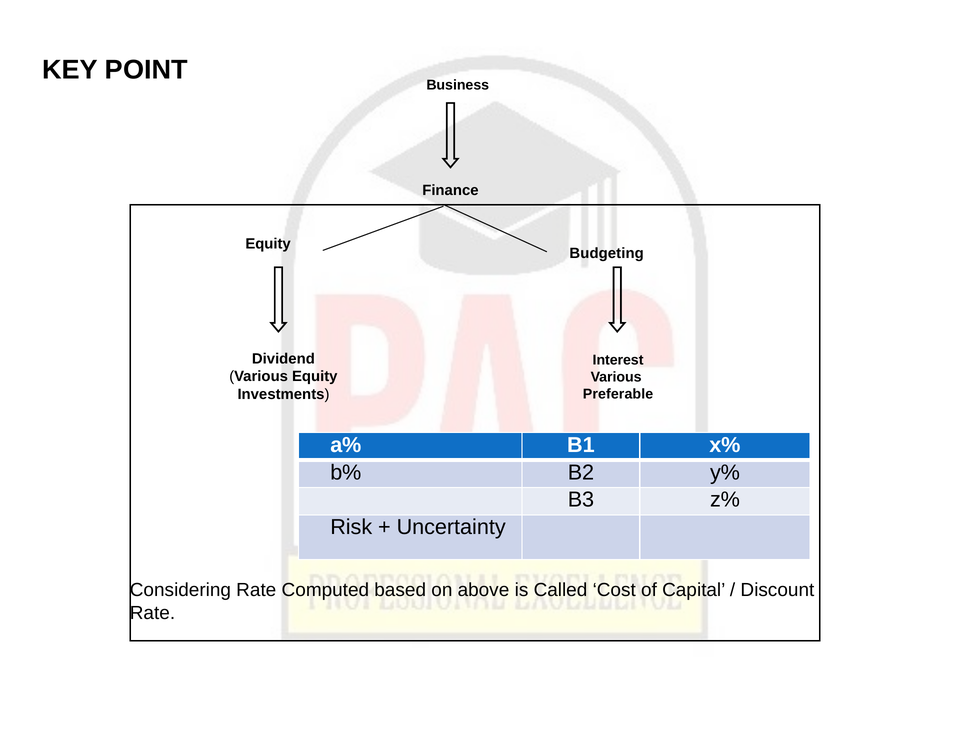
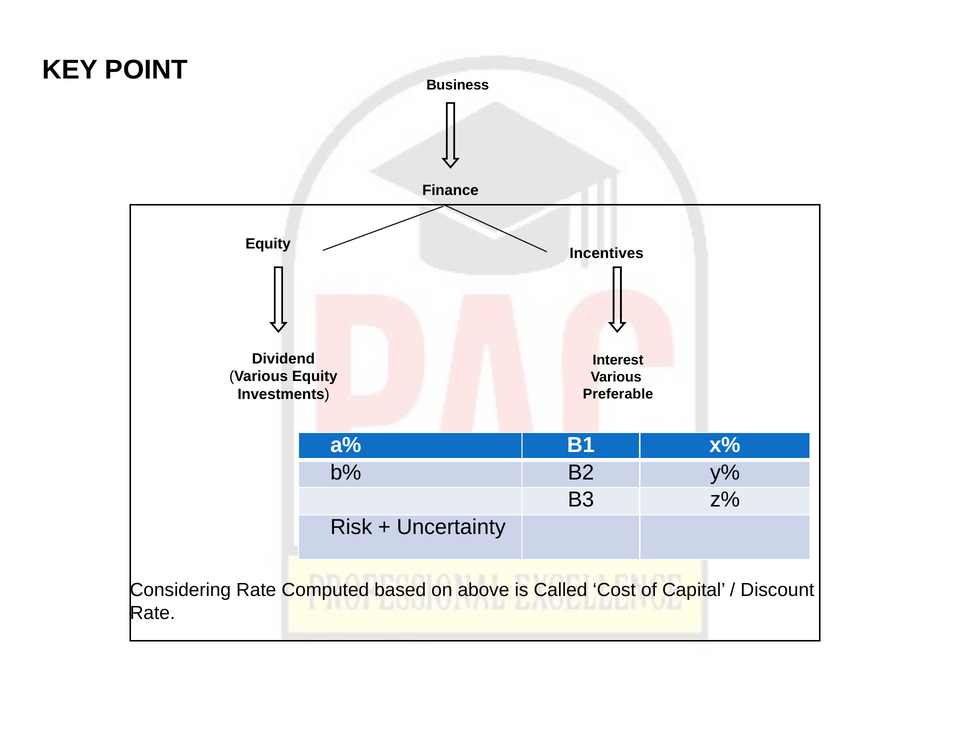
Budgeting: Budgeting -> Incentives
